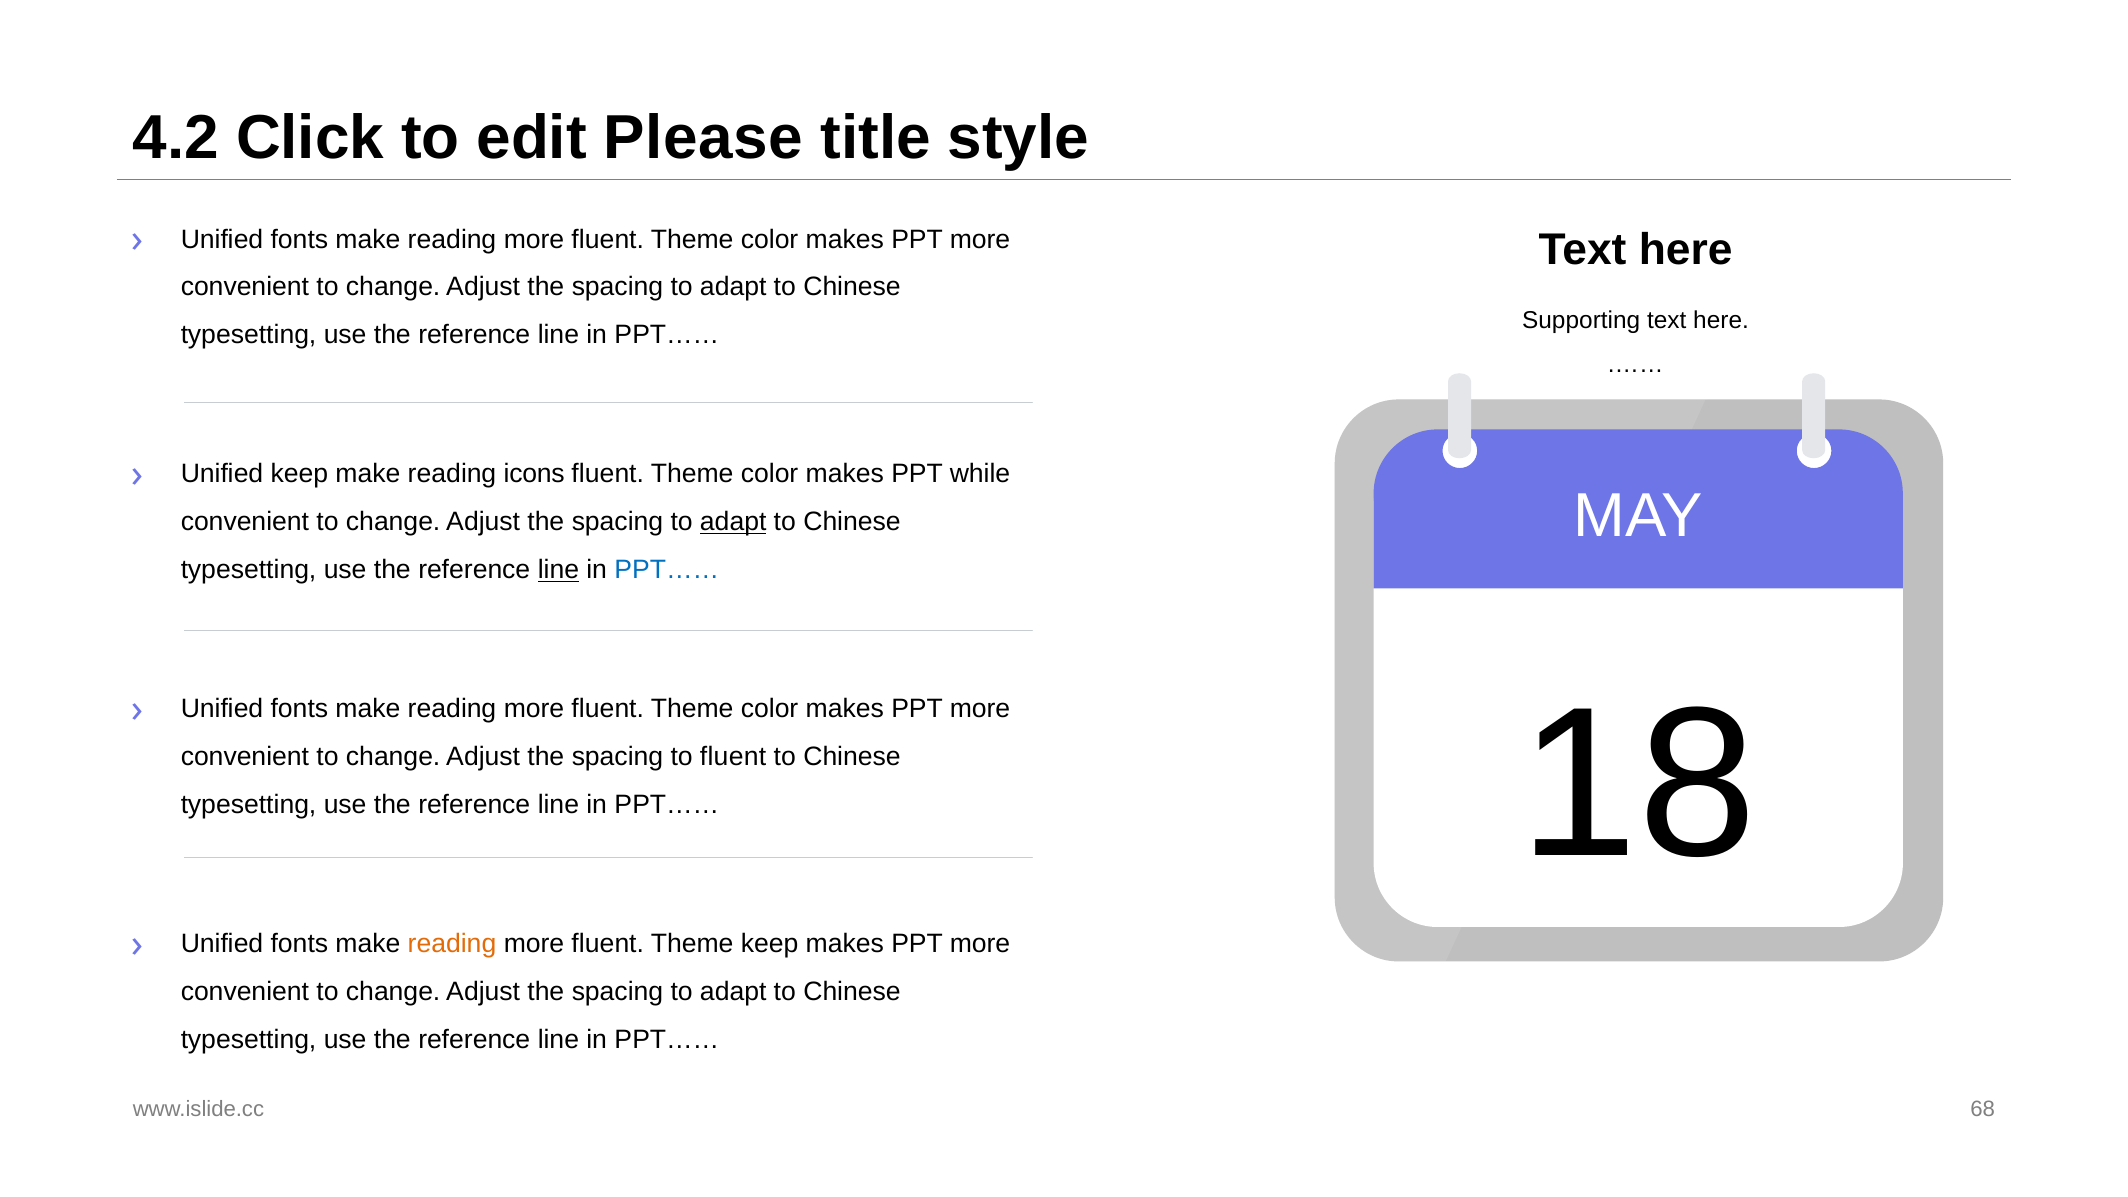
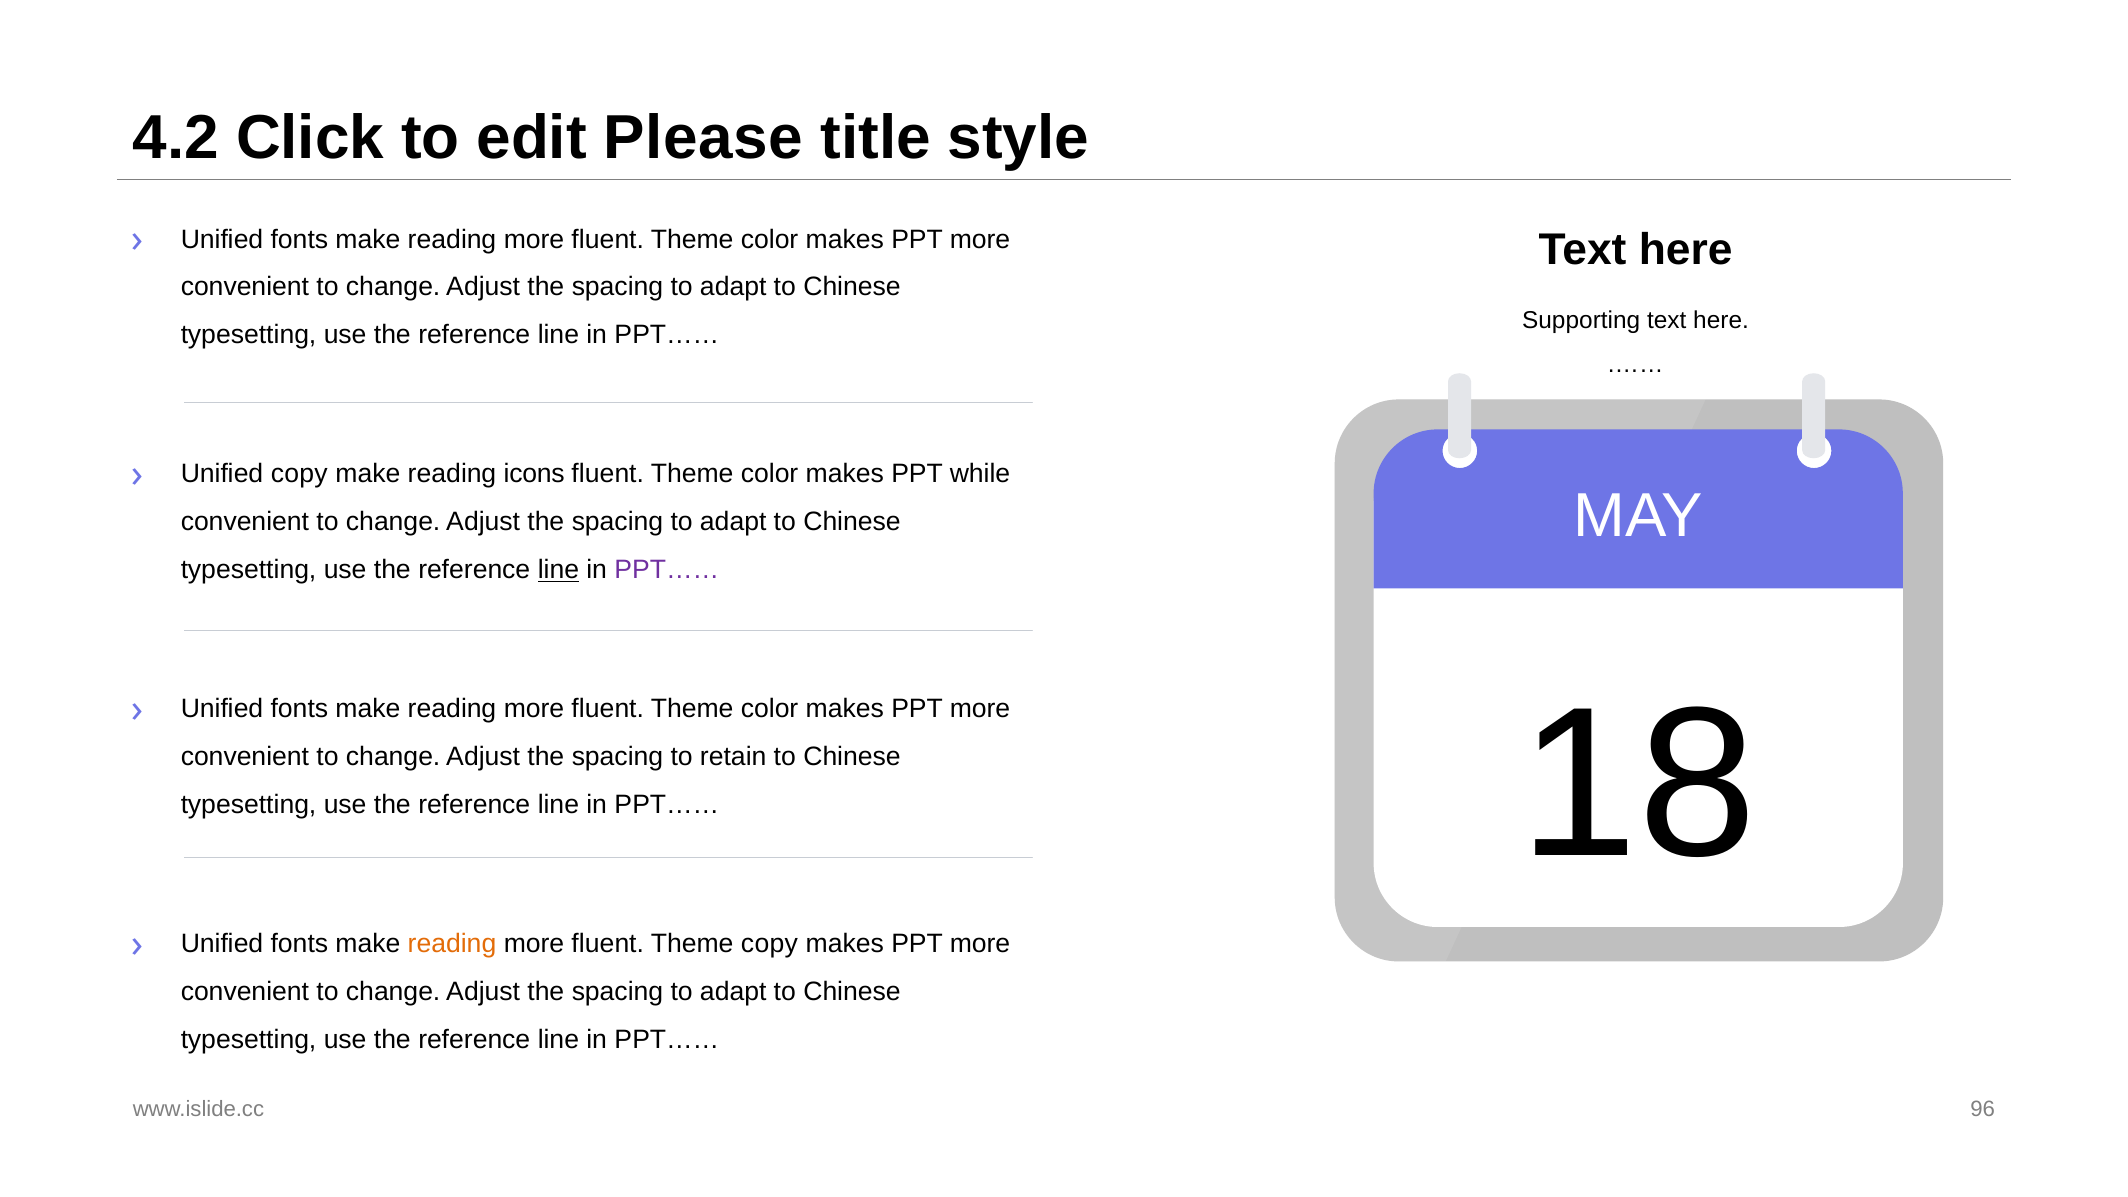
Unified keep: keep -> copy
adapt at (733, 522) underline: present -> none
PPT…… at (667, 570) colour: blue -> purple
to fluent: fluent -> retain
Theme keep: keep -> copy
68: 68 -> 96
